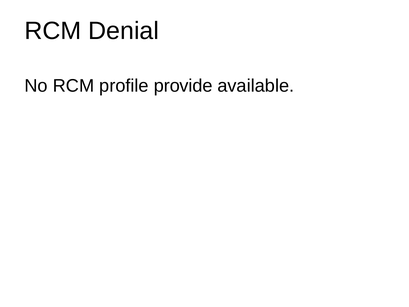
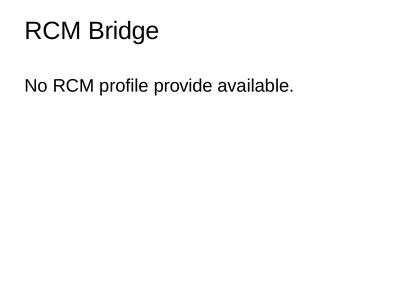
Denial: Denial -> Bridge
